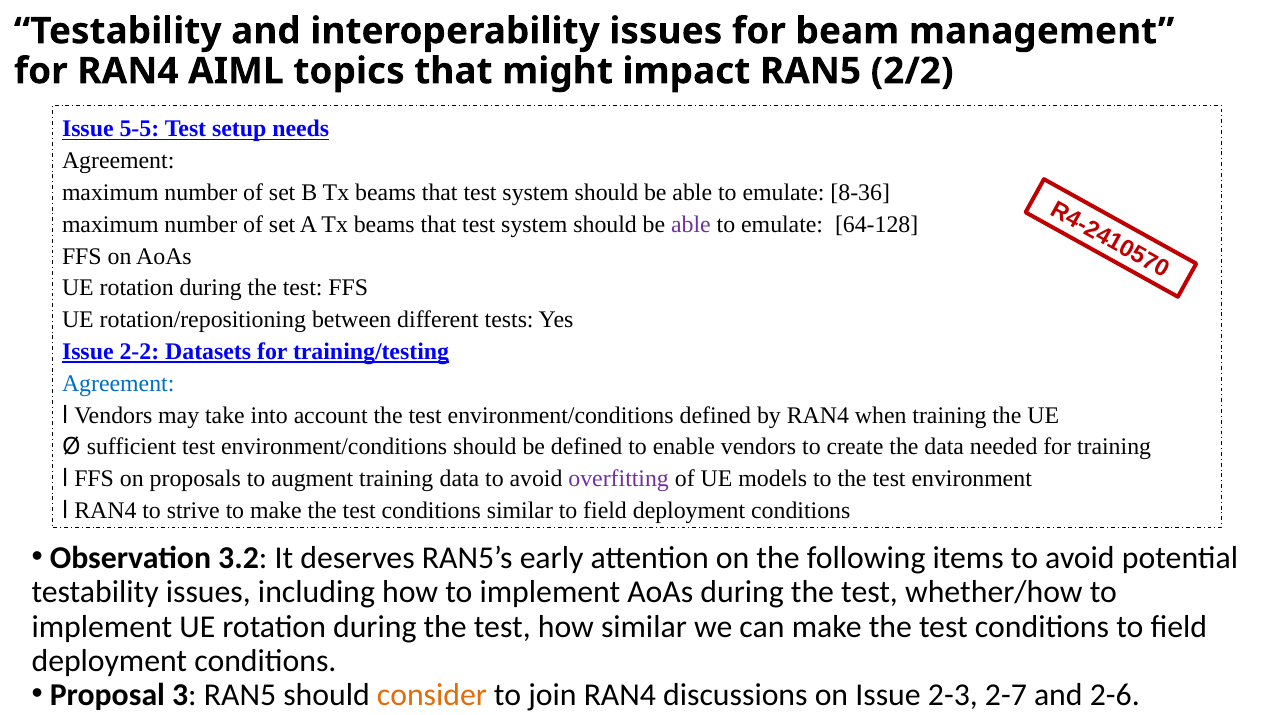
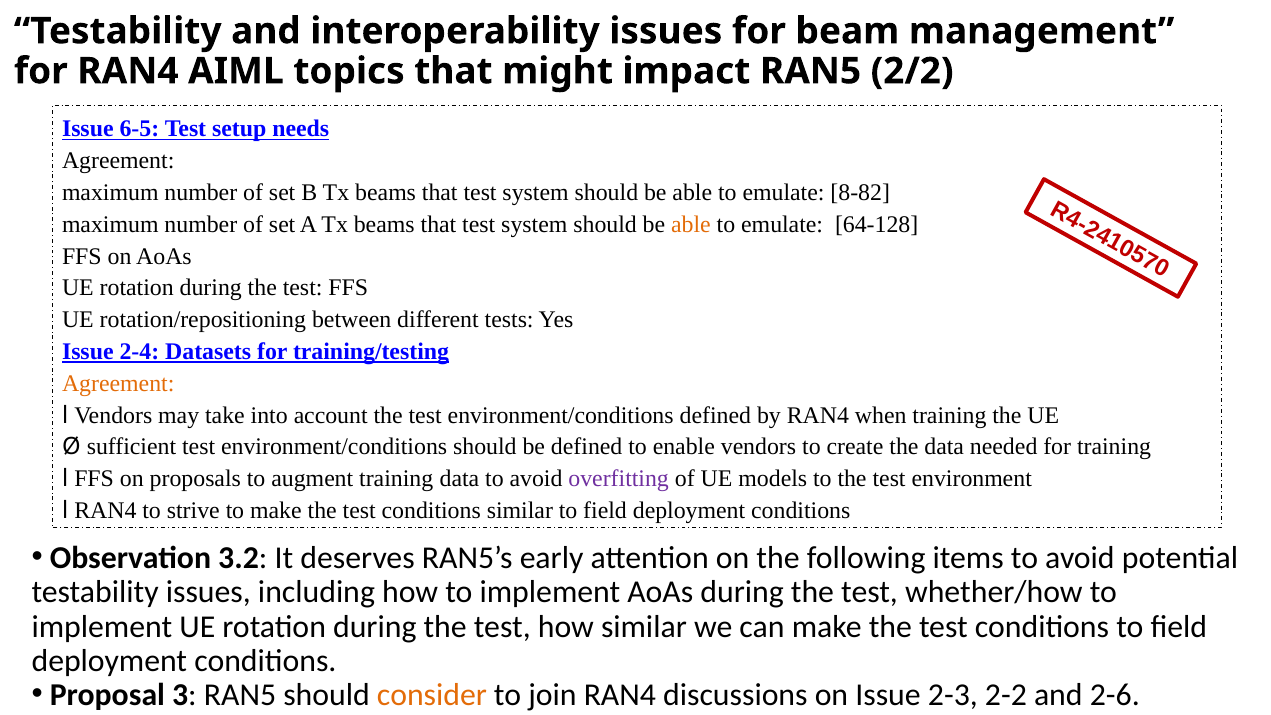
5-5: 5-5 -> 6-5
8-36: 8-36 -> 8-82
able at (691, 225) colour: purple -> orange
2-2: 2-2 -> 2-4
Agreement at (118, 383) colour: blue -> orange
2-7: 2-7 -> 2-2
